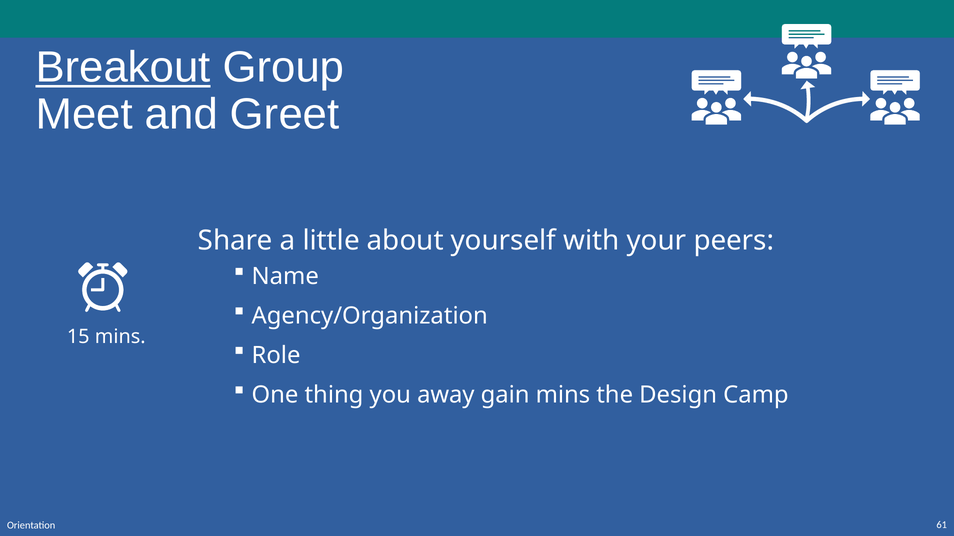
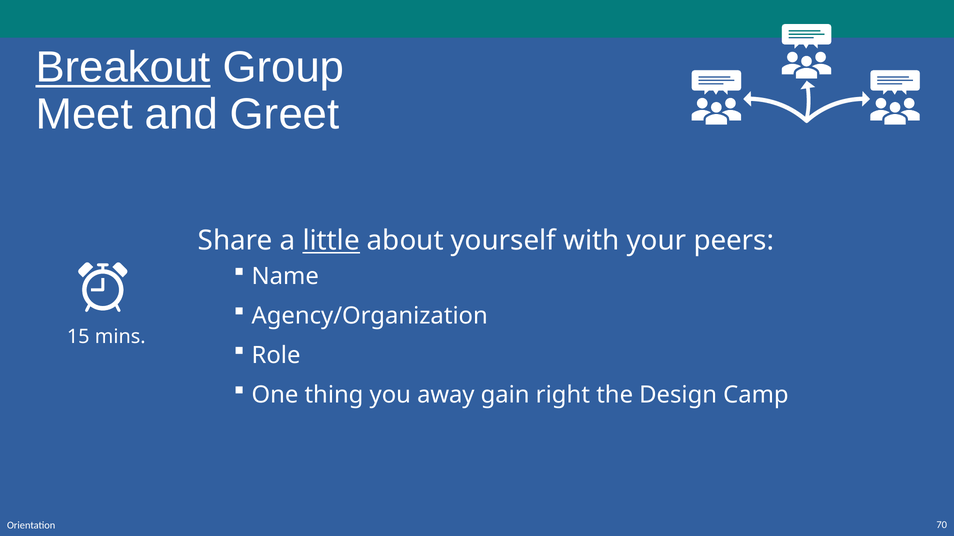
little underline: none -> present
gain mins: mins -> right
61: 61 -> 70
